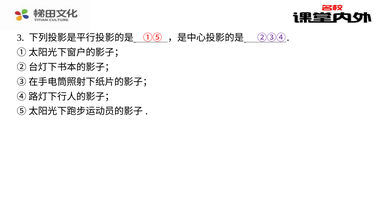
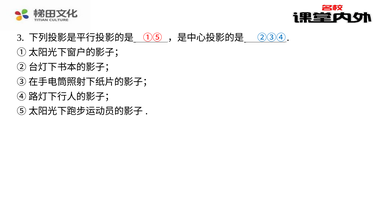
②③④ colour: purple -> blue
